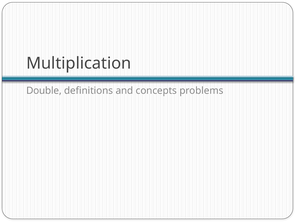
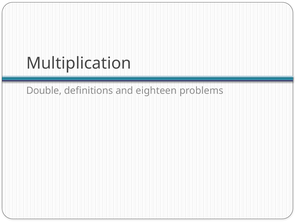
concepts: concepts -> eighteen
